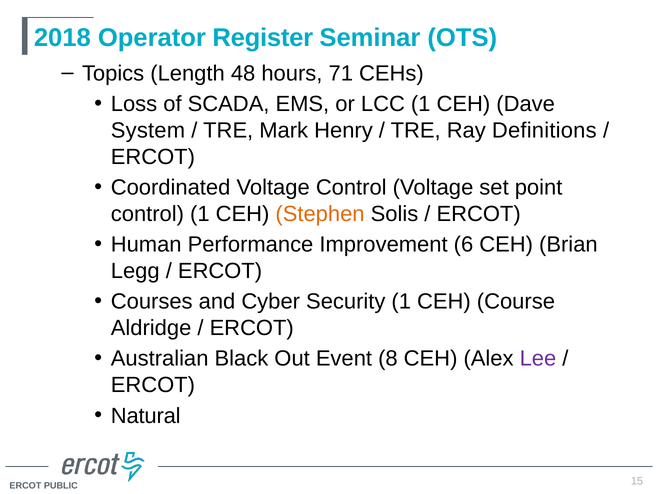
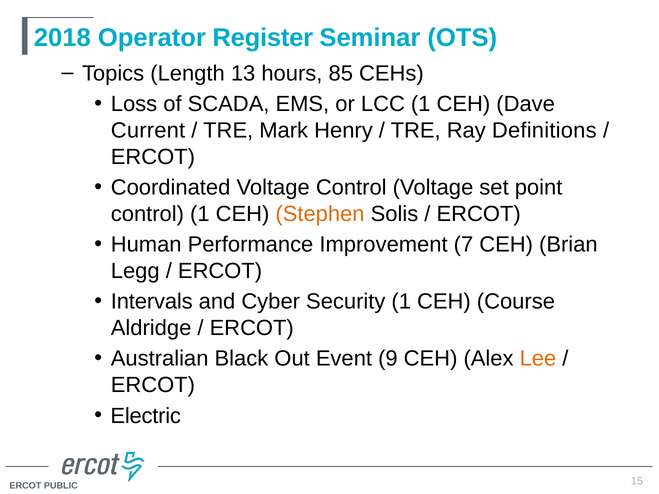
48: 48 -> 13
71: 71 -> 85
System: System -> Current
6: 6 -> 7
Courses: Courses -> Intervals
8: 8 -> 9
Lee colour: purple -> orange
Natural: Natural -> Electric
